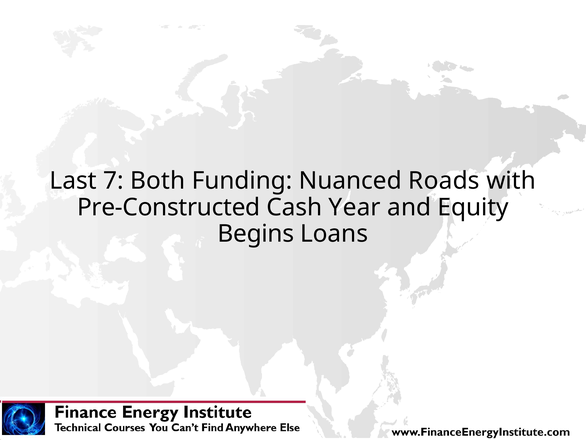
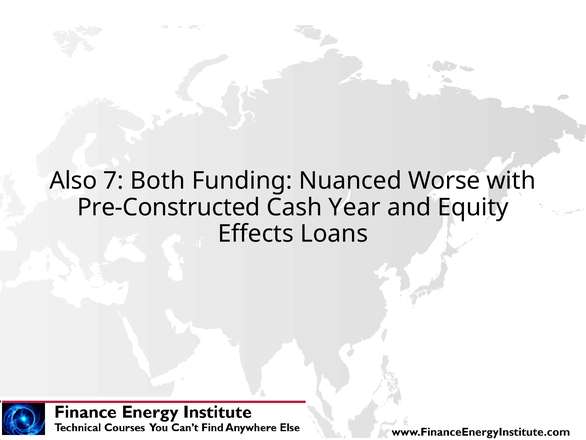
Last: Last -> Also
Roads: Roads -> Worse
Begins: Begins -> Effects
